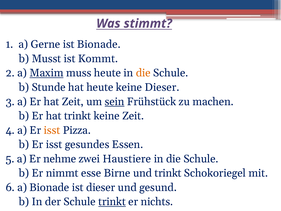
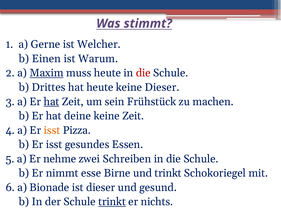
ist Bionade: Bionade -> Welcher
Musst: Musst -> Einen
Kommt: Kommt -> Warum
die at (143, 73) colour: orange -> red
Stunde: Stunde -> Drittes
hat at (51, 101) underline: none -> present
sein underline: present -> none
hat trinkt: trinkt -> deine
Haustiere: Haustiere -> Schreiben
